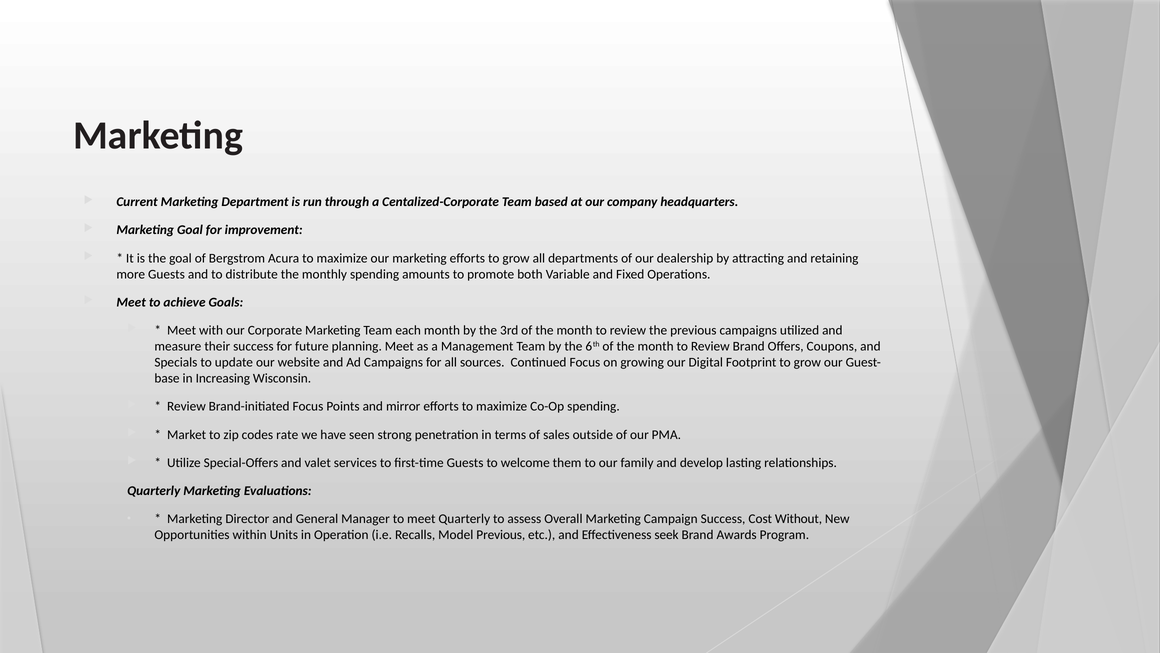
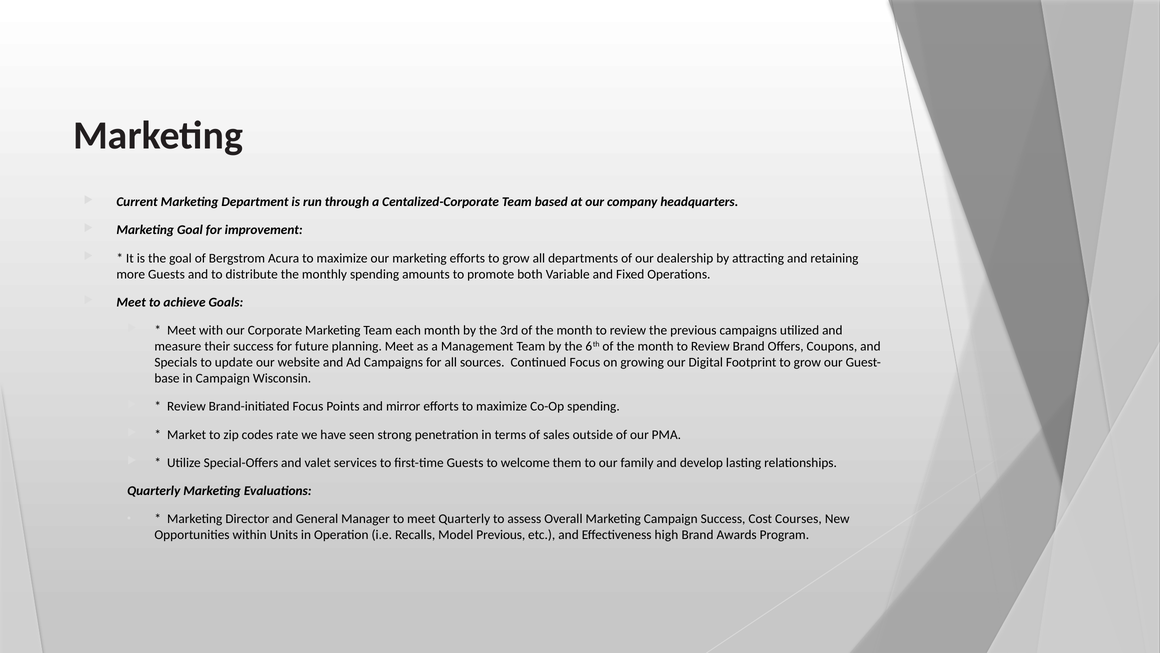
in Increasing: Increasing -> Campaign
Without: Without -> Courses
seek: seek -> high
